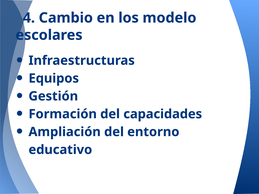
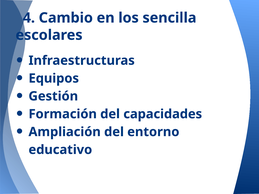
modelo: modelo -> sencilla
